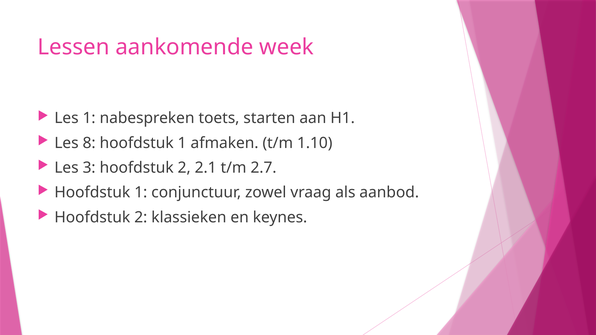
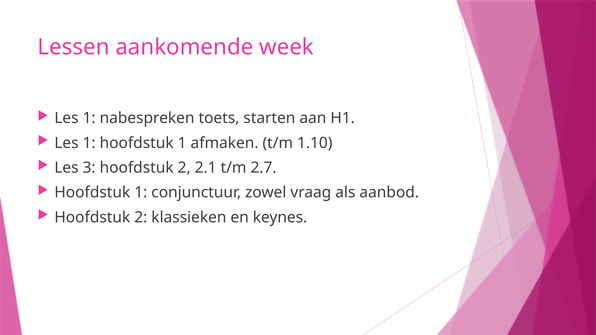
8 at (89, 143): 8 -> 1
